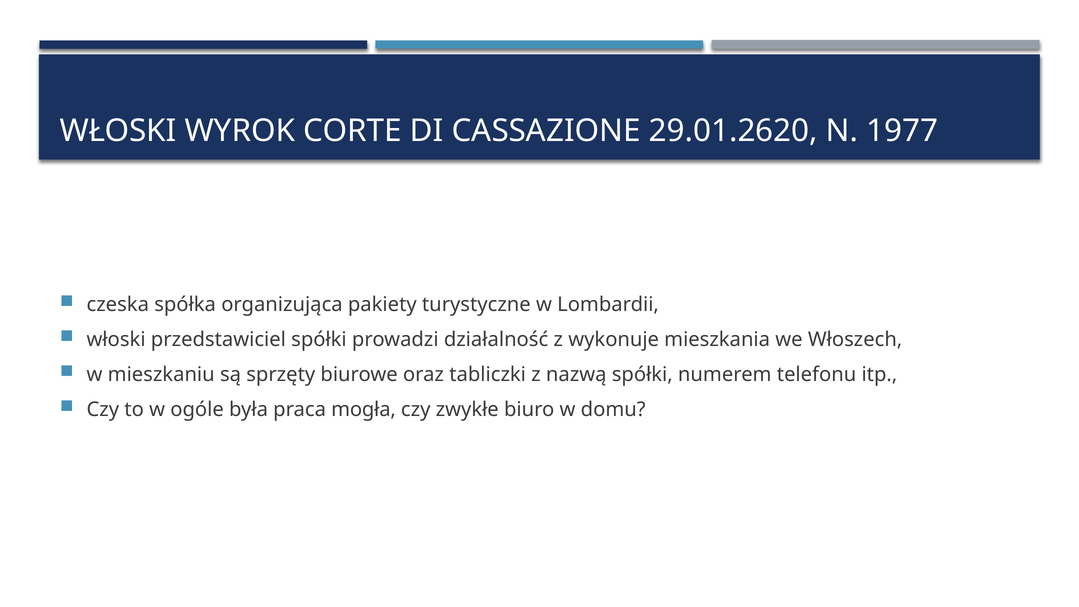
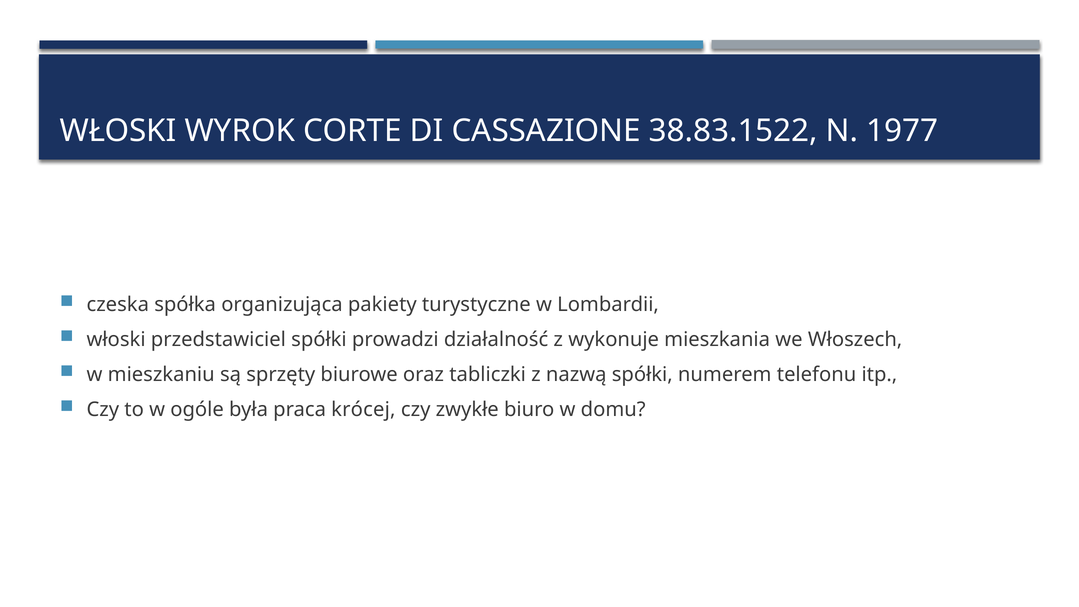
29.01.2620: 29.01.2620 -> 38.83.1522
mogła: mogła -> krócej
